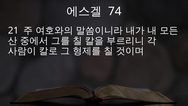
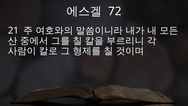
74: 74 -> 72
